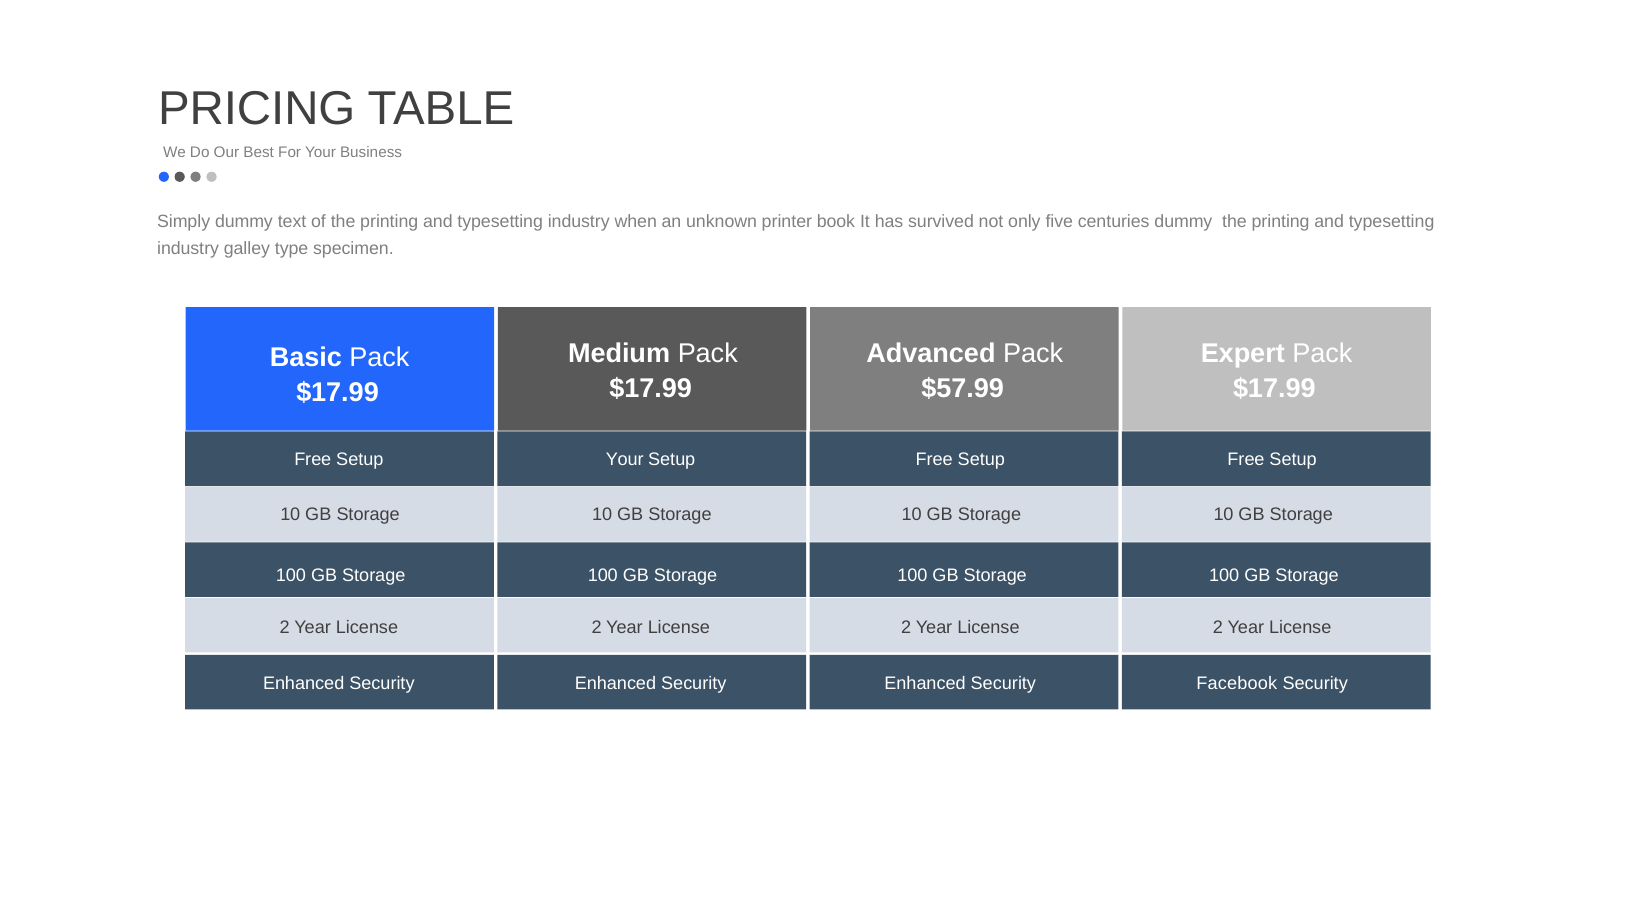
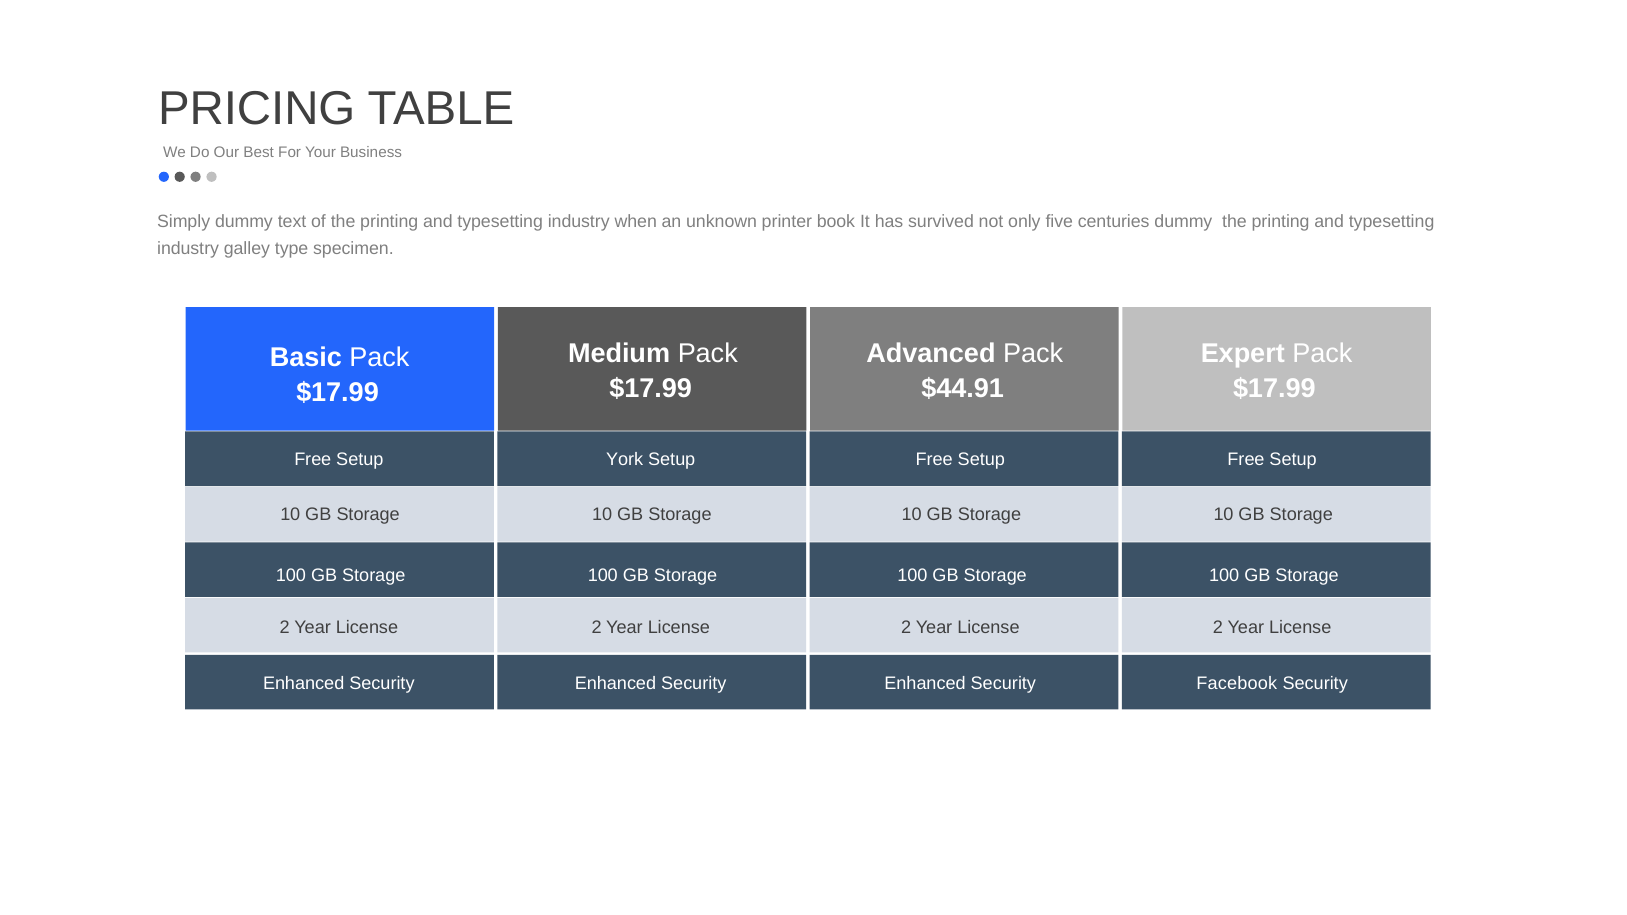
$57.99: $57.99 -> $44.91
Your at (625, 460): Your -> York
